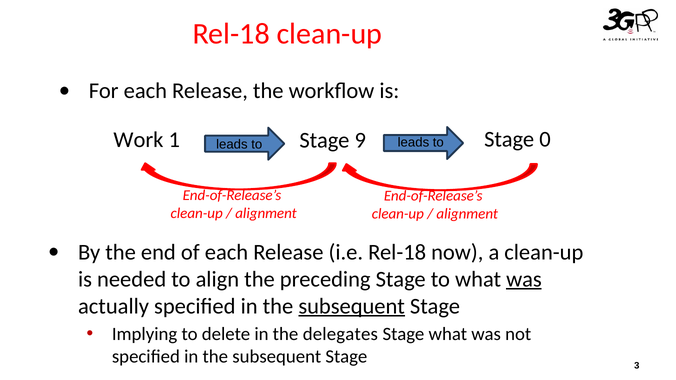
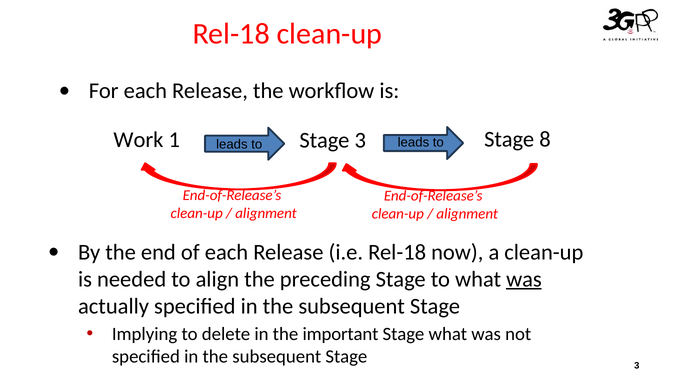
Stage 9: 9 -> 3
0: 0 -> 8
subsequent at (352, 306) underline: present -> none
delegates: delegates -> important
